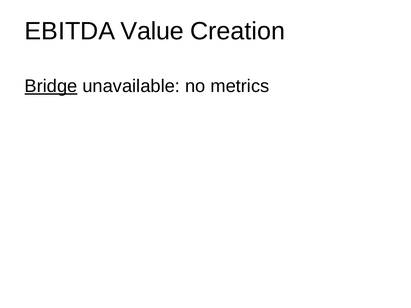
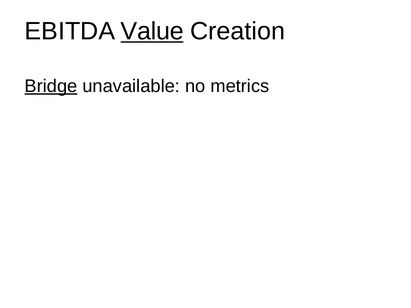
Value underline: none -> present
